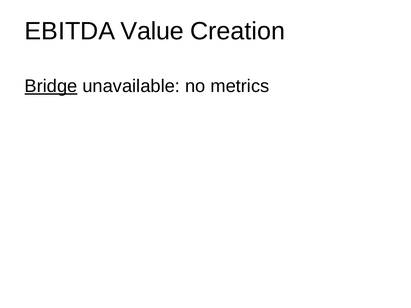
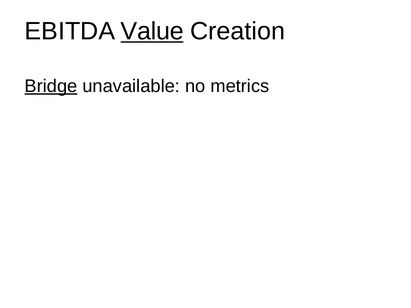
Value underline: none -> present
